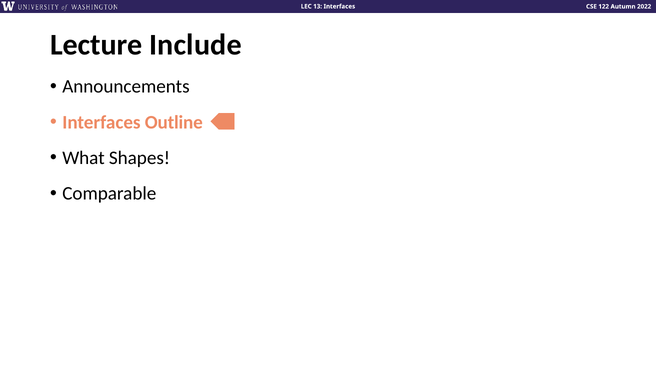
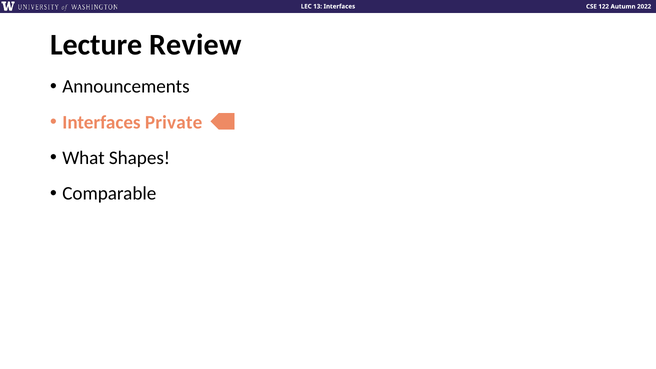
Include: Include -> Review
Outline: Outline -> Private
